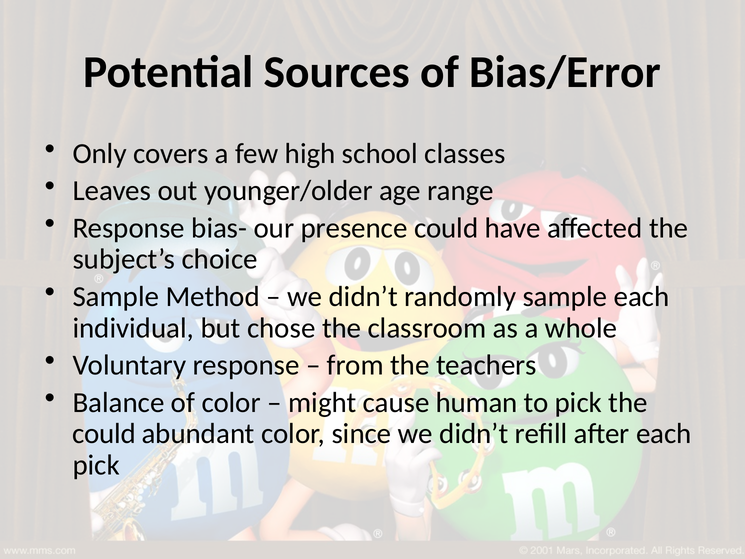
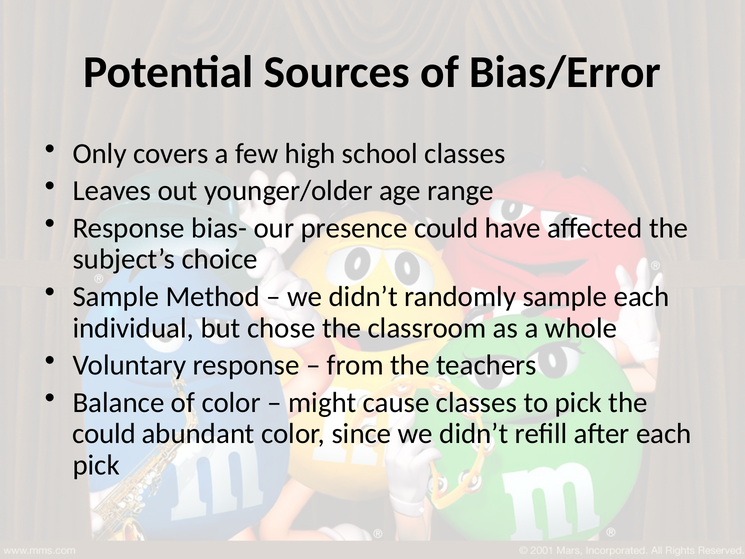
cause human: human -> classes
